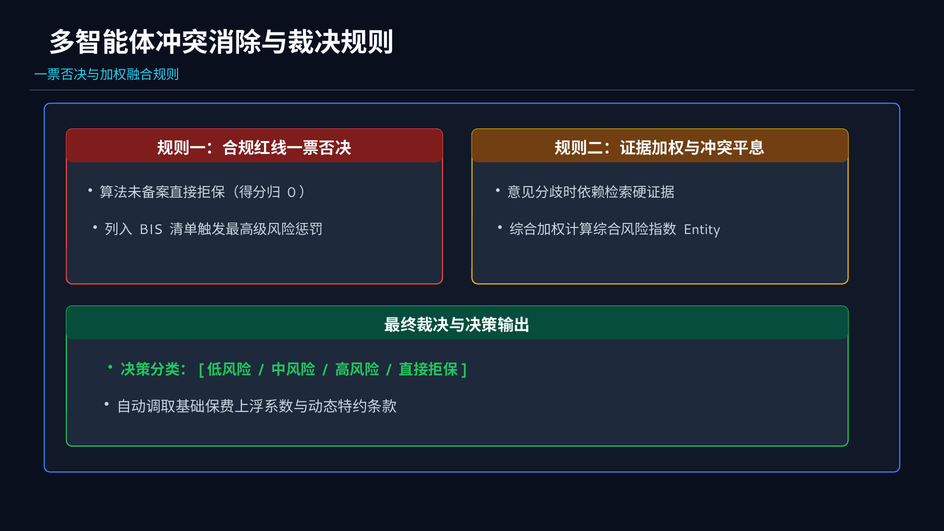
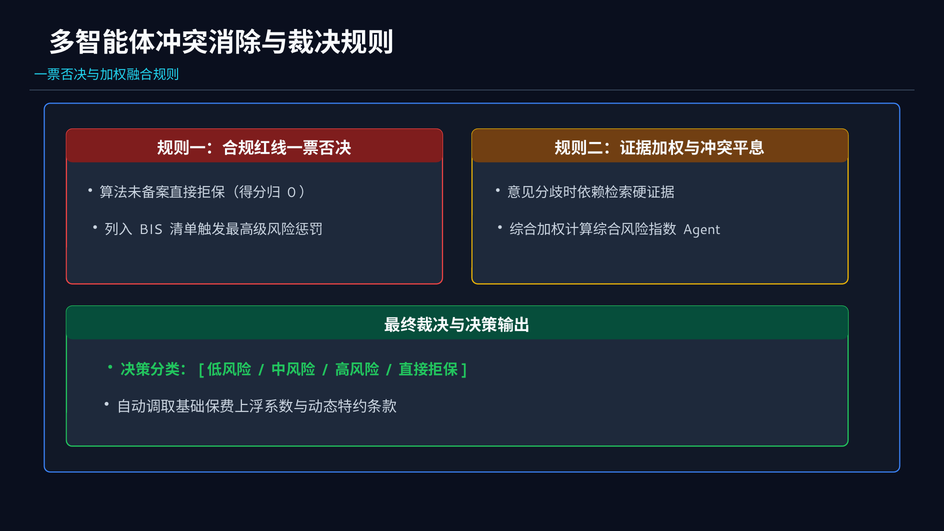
Entity: Entity -> Agent
